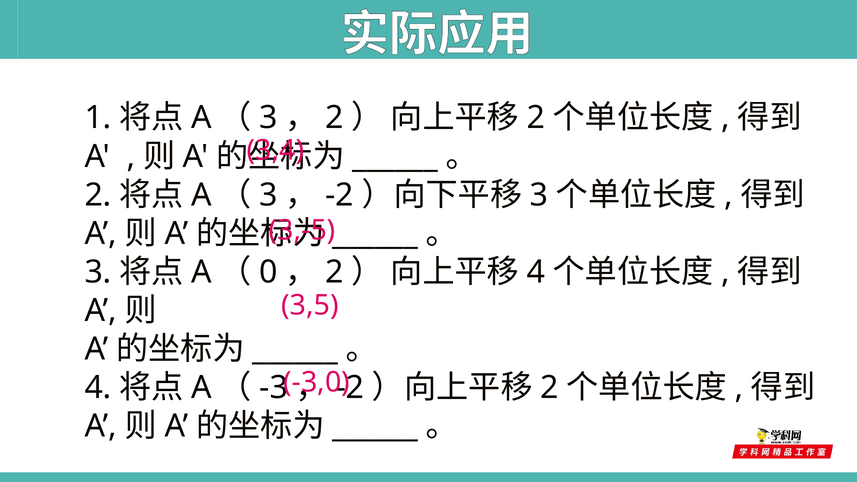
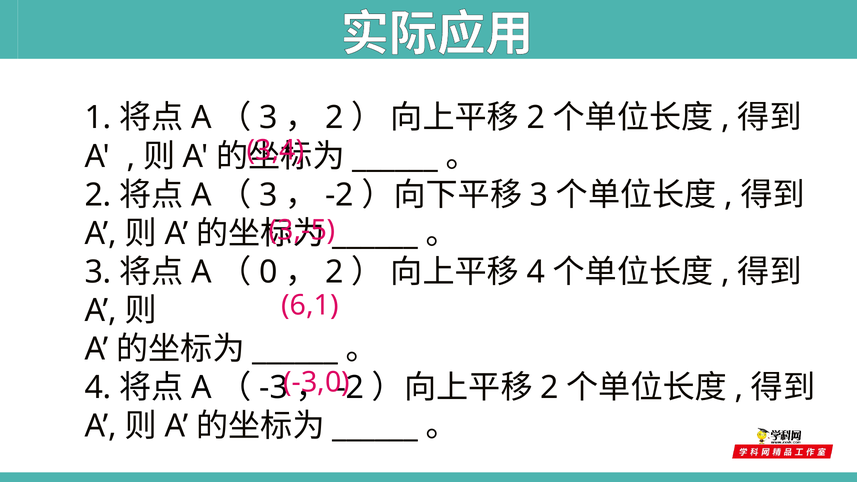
3,5: 3,5 -> 6,1
